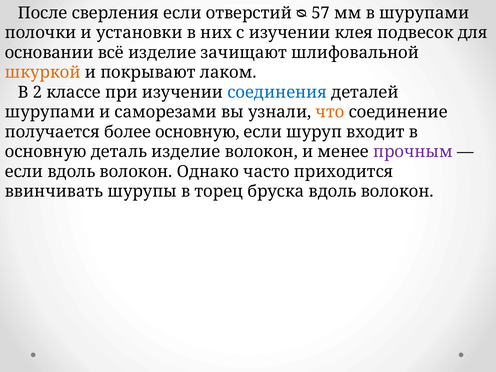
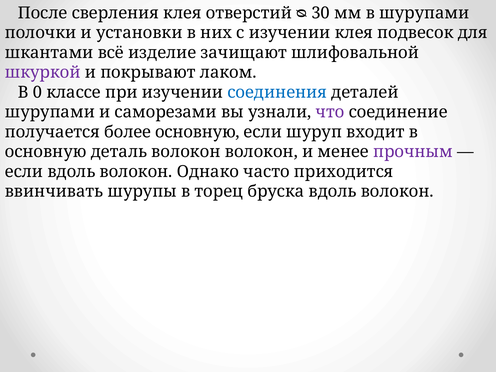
сверления если: если -> клея
57: 57 -> 30
основании: основании -> шкантами
шкуркой colour: orange -> purple
2: 2 -> 0
что colour: orange -> purple
деталь изделие: изделие -> волокон
